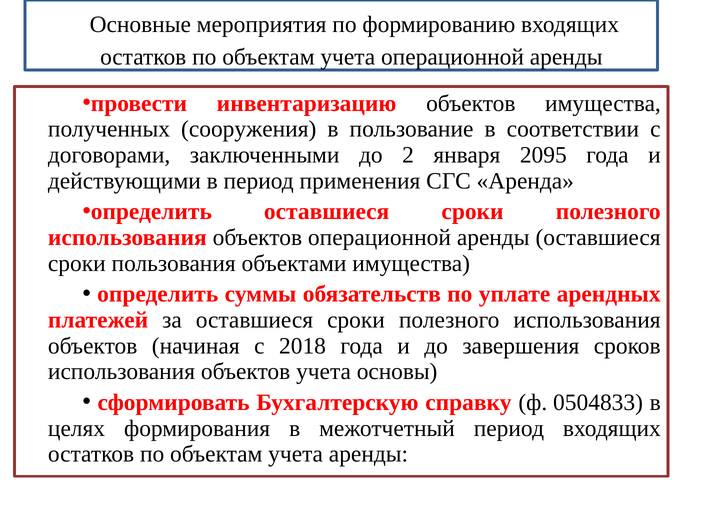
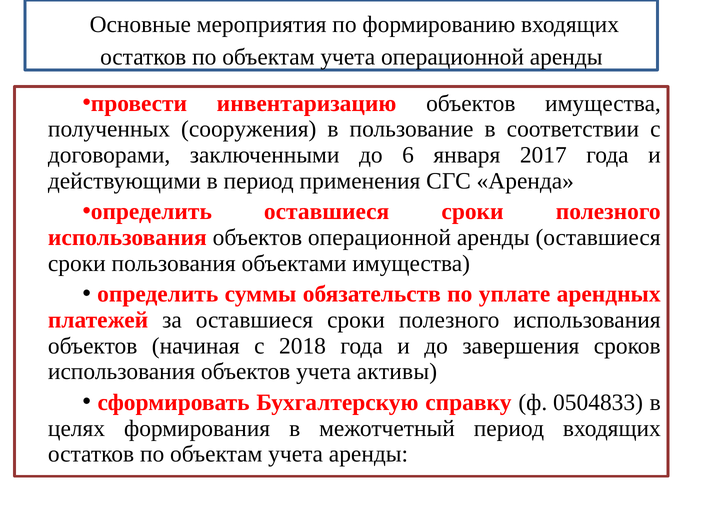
2: 2 -> 6
2095: 2095 -> 2017
основы: основы -> активы
